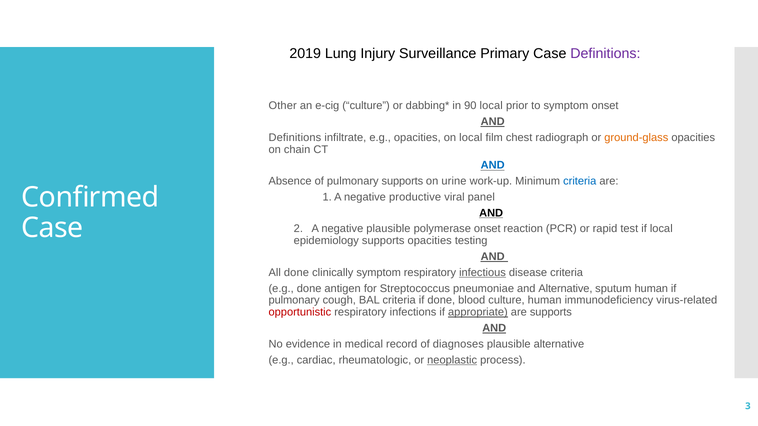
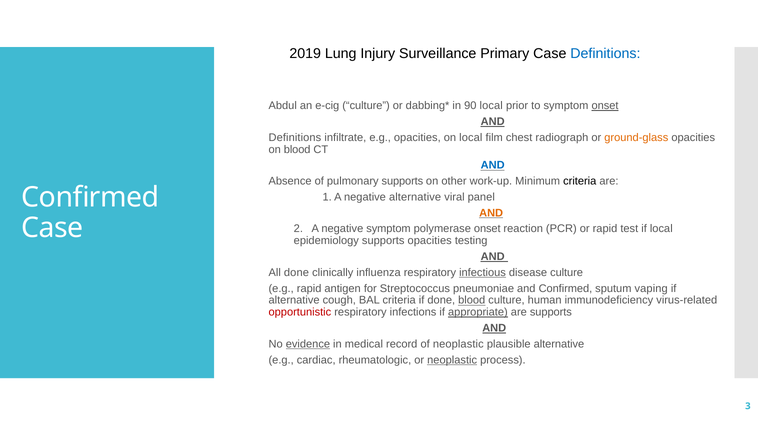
Definitions at (605, 54) colour: purple -> blue
Other: Other -> Abdul
onset at (605, 106) underline: none -> present
on chain: chain -> blood
urine: urine -> other
criteria at (580, 181) colour: blue -> black
negative productive: productive -> alternative
AND at (491, 213) colour: black -> orange
negative plausible: plausible -> symptom
clinically symptom: symptom -> influenza
disease criteria: criteria -> culture
e.g done: done -> rapid
and Alternative: Alternative -> Confirmed
sputum human: human -> vaping
pulmonary at (294, 301): pulmonary -> alternative
blood at (472, 301) underline: none -> present
evidence underline: none -> present
of diagnoses: diagnoses -> neoplastic
